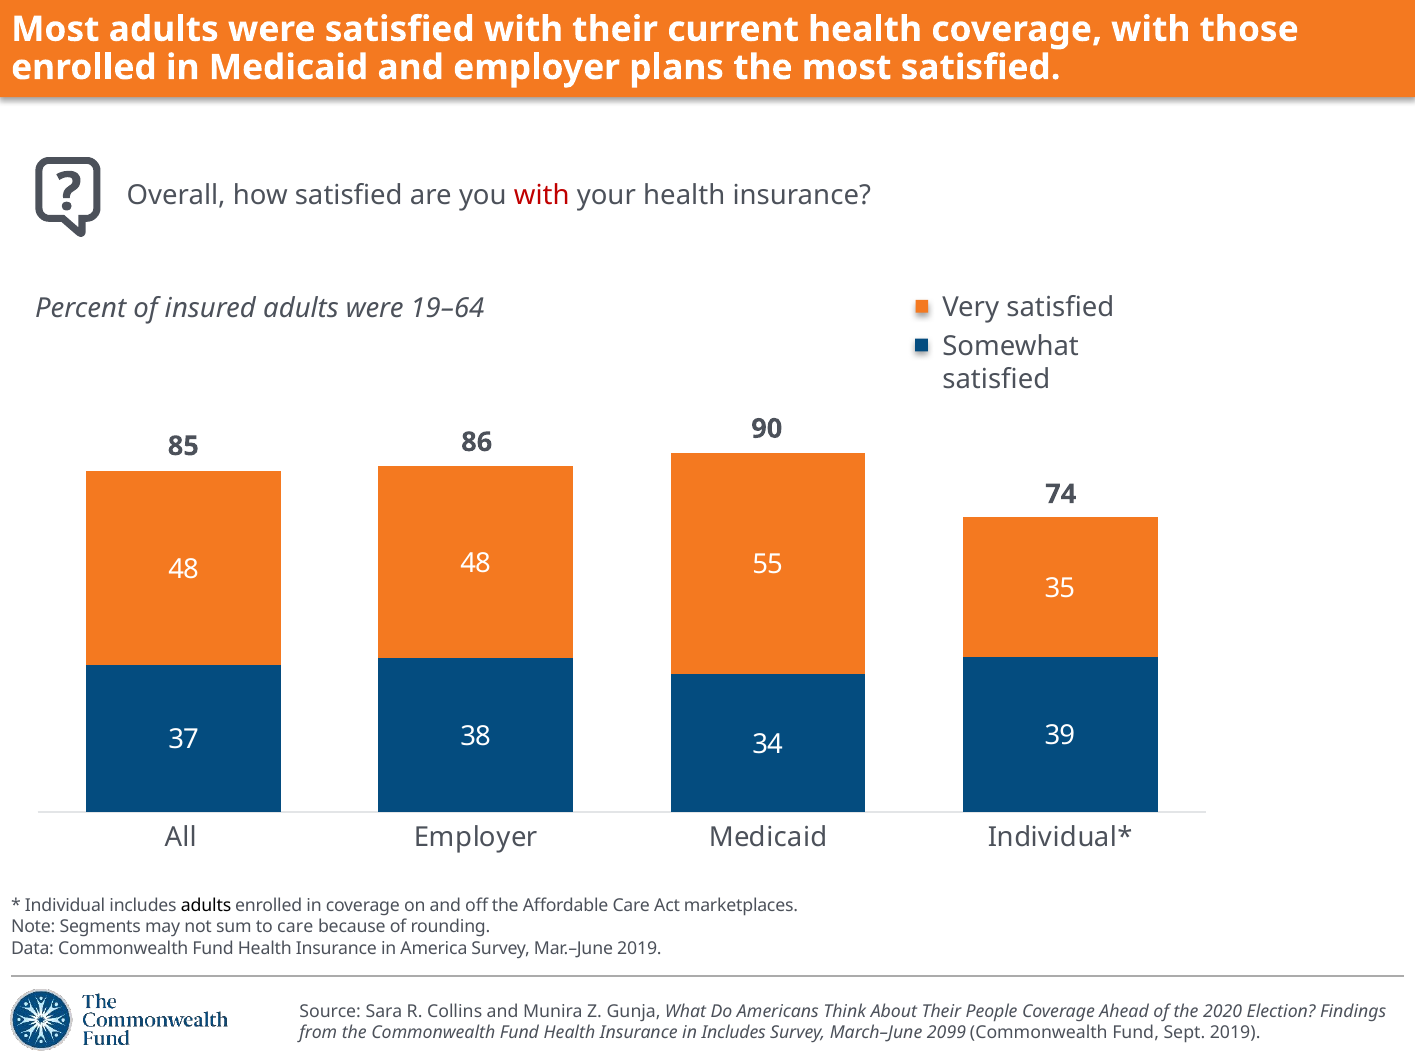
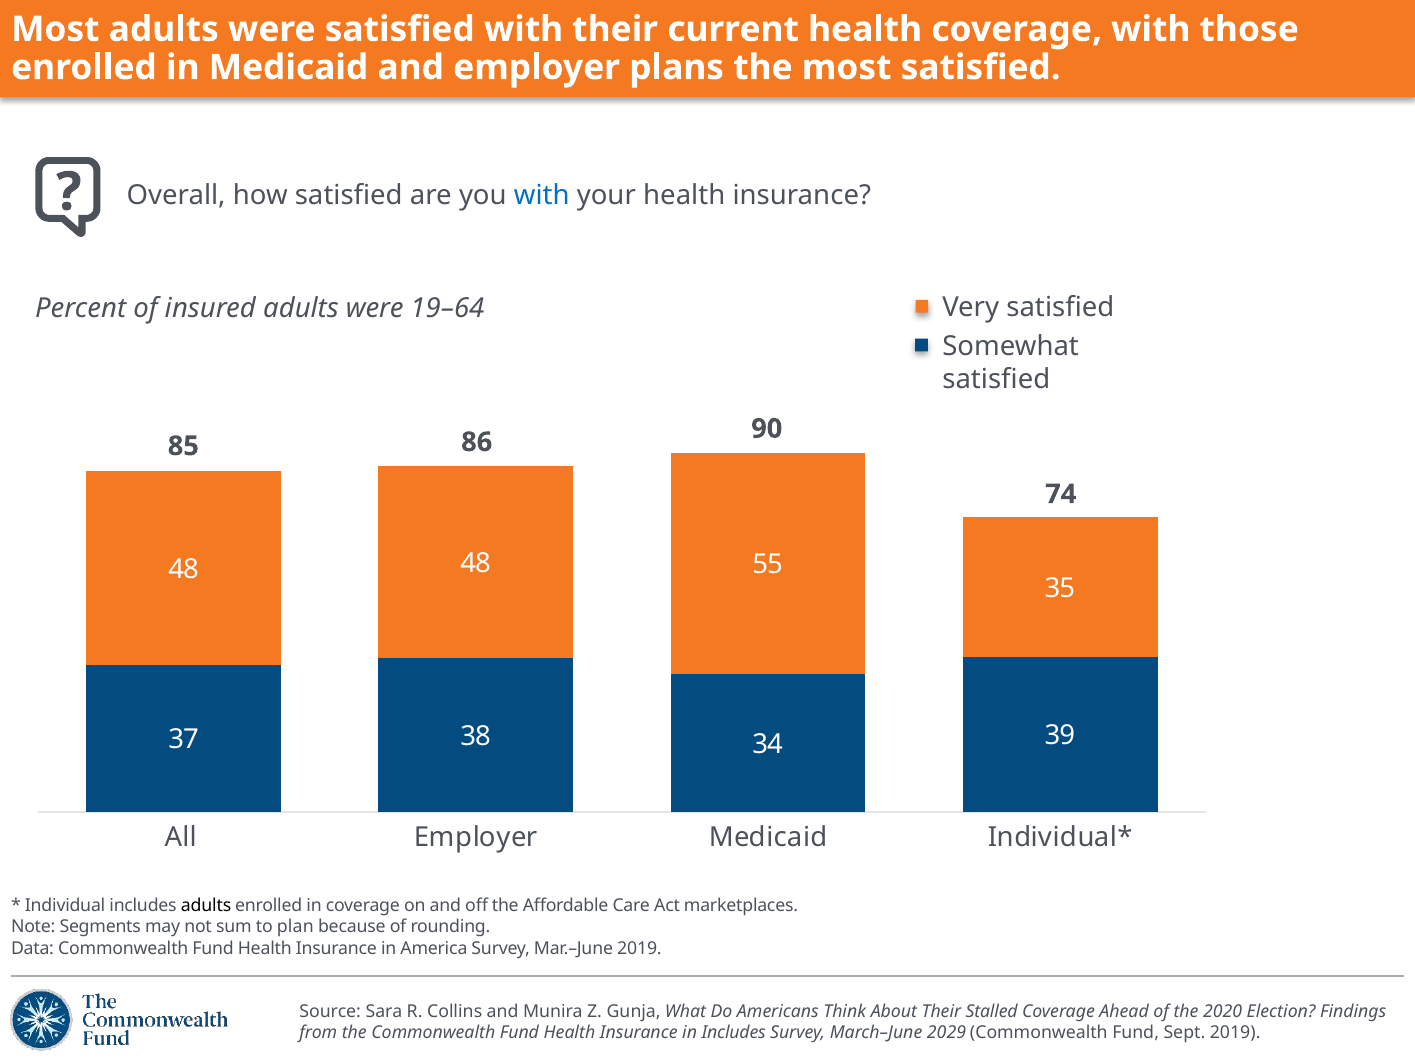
with at (542, 196) colour: red -> blue
to care: care -> plan
People: People -> Stalled
2099: 2099 -> 2029
